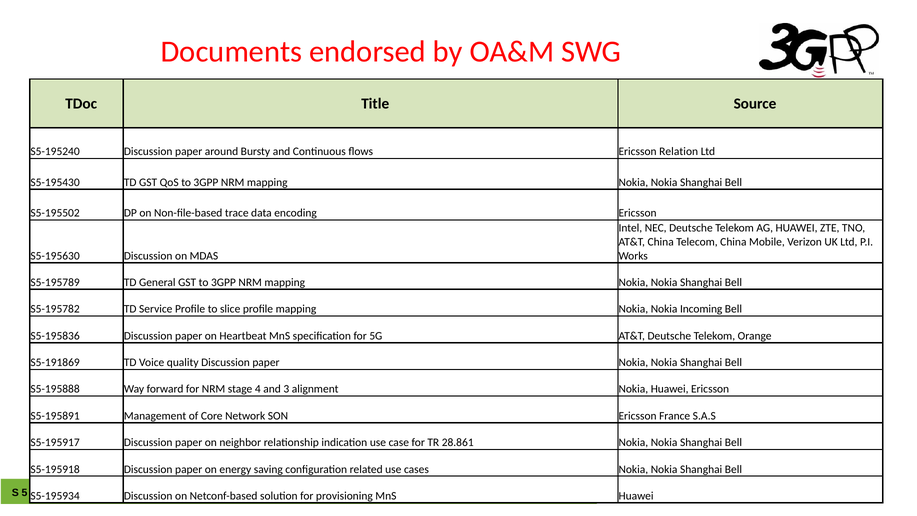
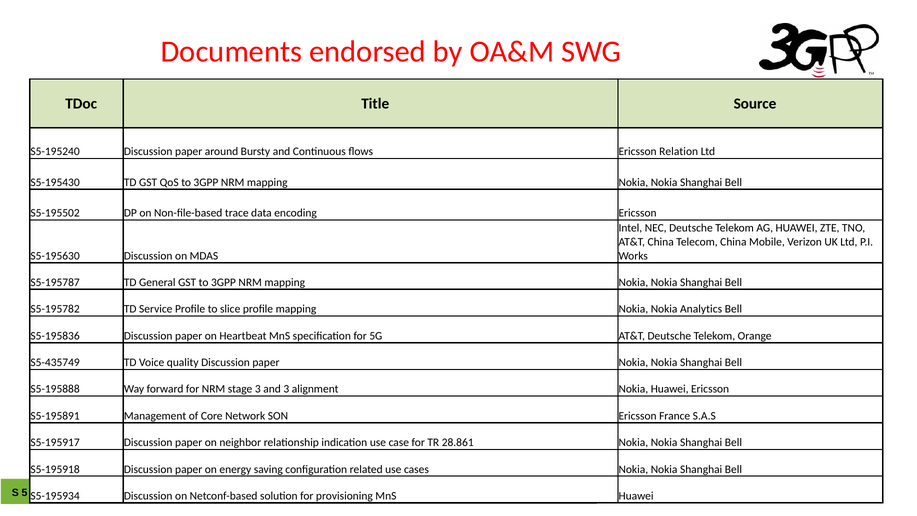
S5-195789: S5-195789 -> S5-195787
Incoming: Incoming -> Analytics
S5-191869: S5-191869 -> S5-435749
stage 4: 4 -> 3
